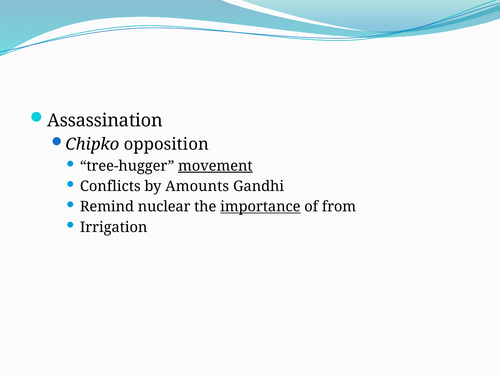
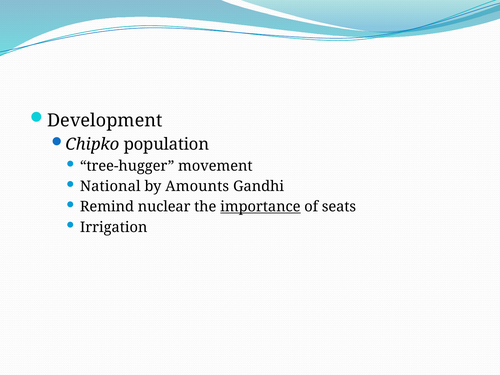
Assassination: Assassination -> Development
opposition: opposition -> population
movement underline: present -> none
Conflicts: Conflicts -> National
from: from -> seats
